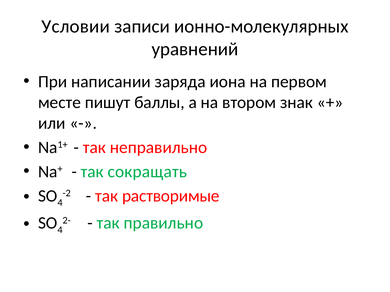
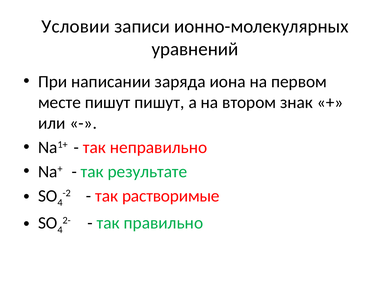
пишут баллы: баллы -> пишут
сокращать: сокращать -> результате
